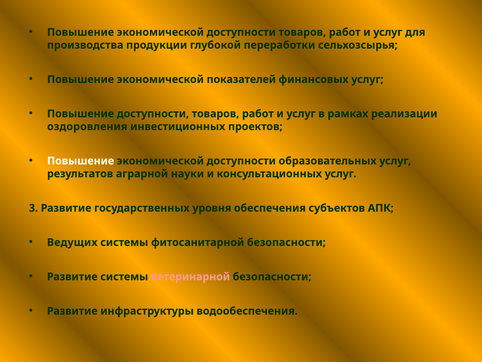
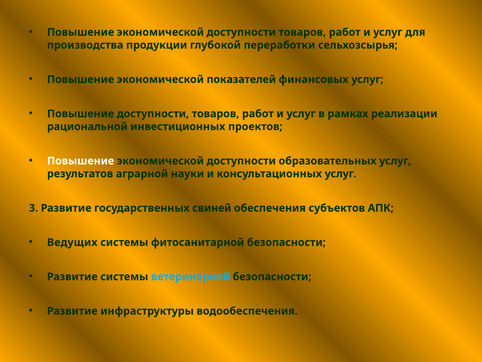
оздоровления: оздоровления -> рациональной
уровня: уровня -> свиней
ветеринарной colour: pink -> light blue
